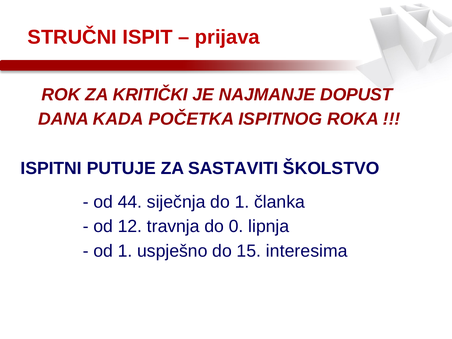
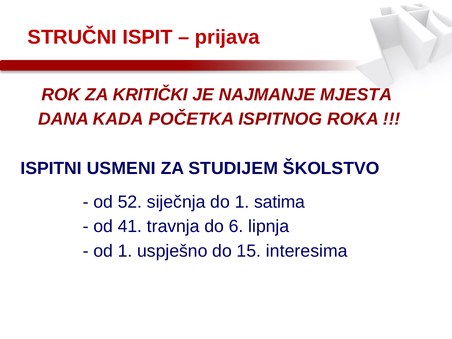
DOPUST: DOPUST -> MJESTA
PUTUJE: PUTUJE -> USMENI
SASTAVITI: SASTAVITI -> STUDIJEM
44: 44 -> 52
članka: članka -> satima
12: 12 -> 41
0: 0 -> 6
